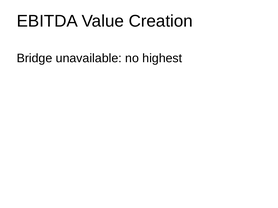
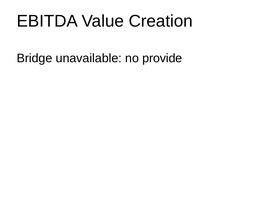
highest: highest -> provide
